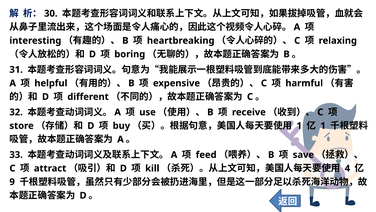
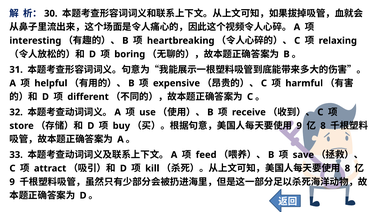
1 at (299, 125): 1 -> 9
1 at (323, 125): 1 -> 8
4 at (347, 168): 4 -> 8
